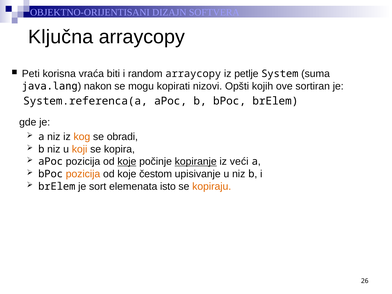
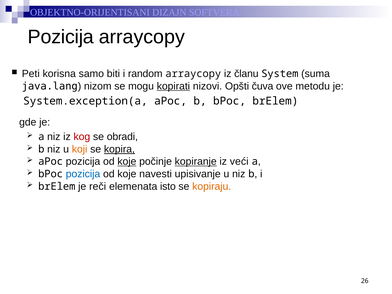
Ključna at (61, 37): Ključna -> Pozicija
vraća: vraća -> samo
petlje: petlje -> članu
nakon: nakon -> nizom
kopirati underline: none -> present
kojih: kojih -> čuva
sortiran: sortiran -> metodu
System.referenca(a: System.referenca(a -> System.exception(a
kog colour: orange -> red
kopira underline: none -> present
pozicija at (83, 174) colour: orange -> blue
čestom: čestom -> navesti
sort: sort -> reči
